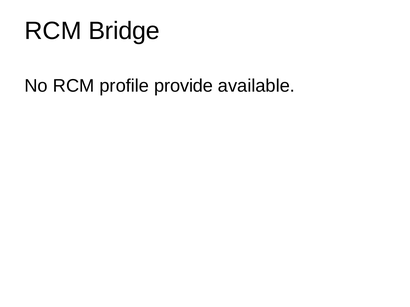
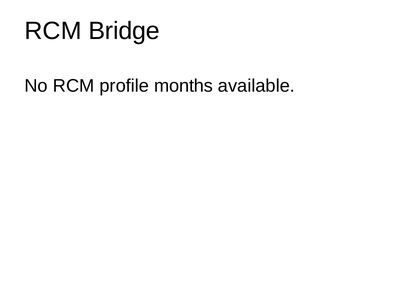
provide: provide -> months
